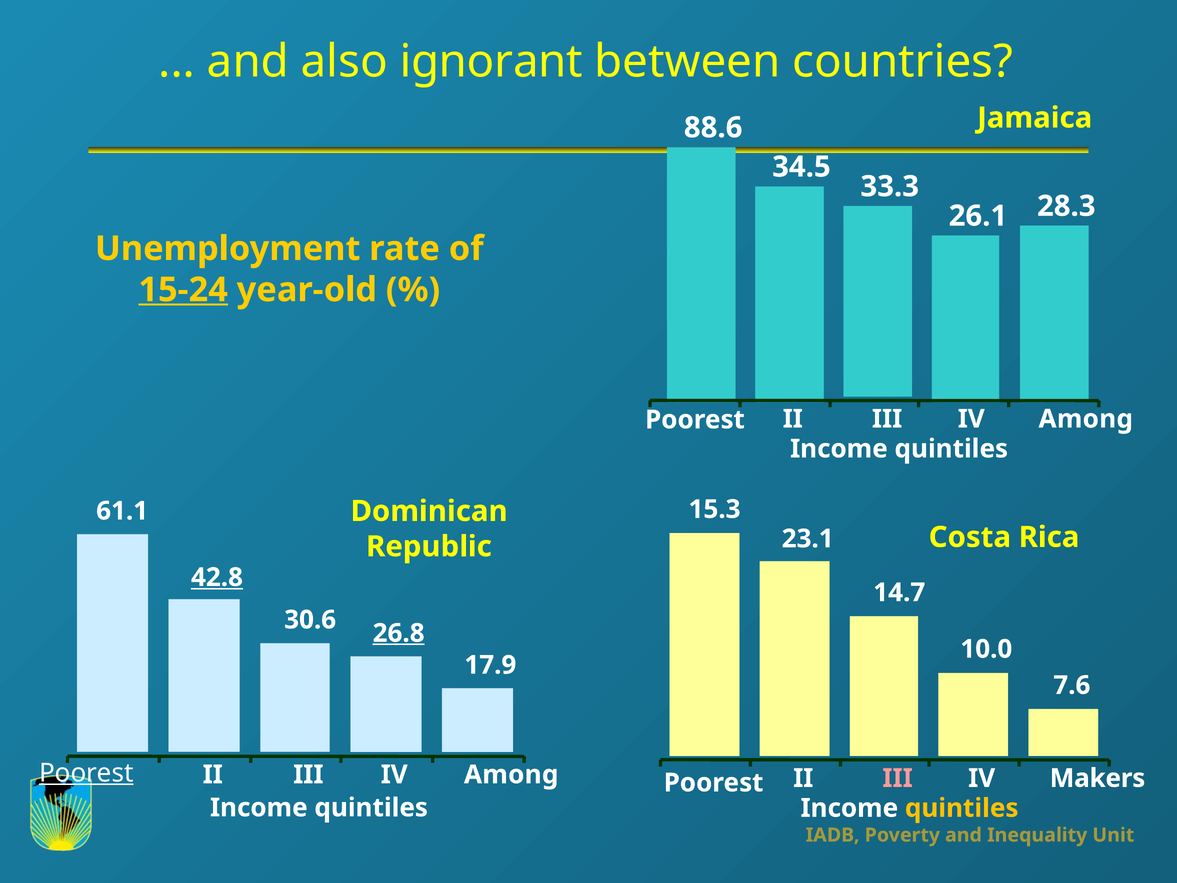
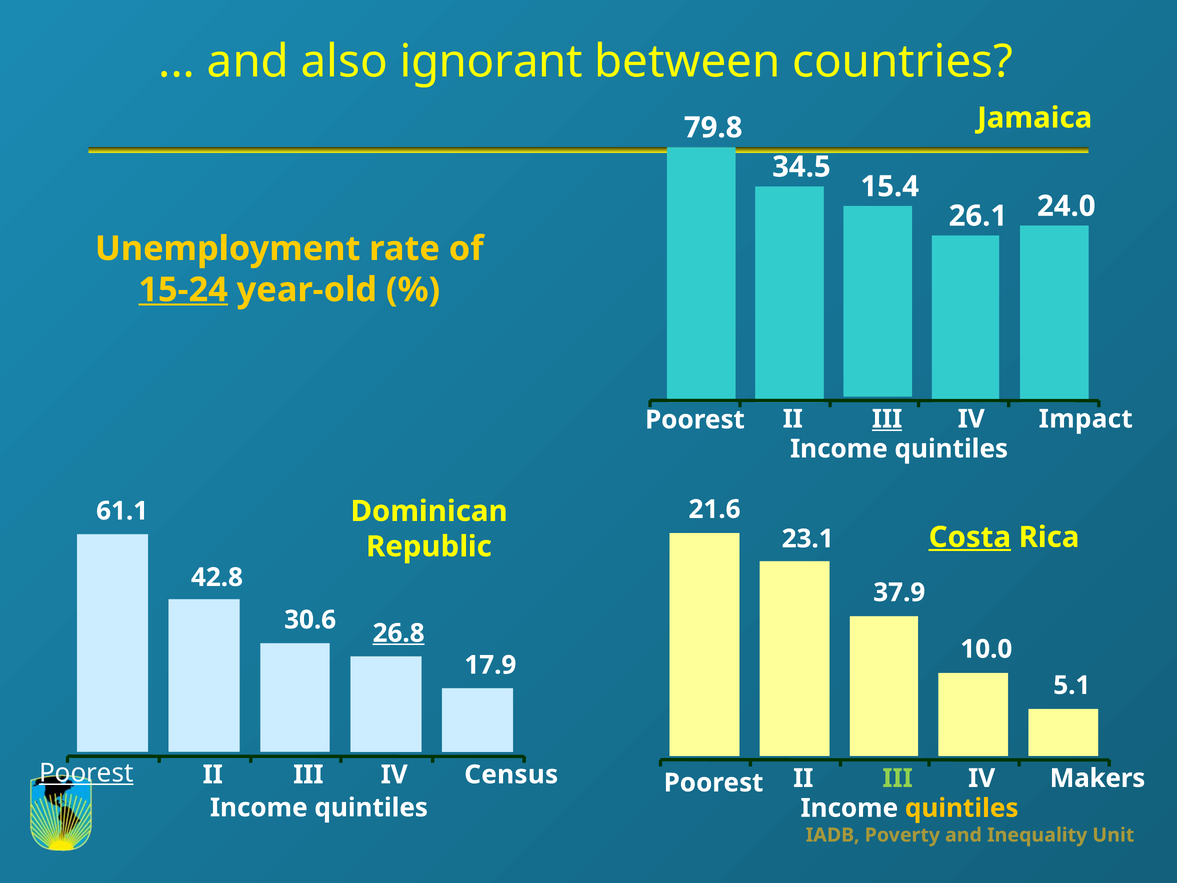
88.6: 88.6 -> 79.8
33.3: 33.3 -> 15.4
28.3: 28.3 -> 24.0
III at (887, 419) underline: none -> present
Among at (1086, 419): Among -> Impact
15.3: 15.3 -> 21.6
Costa underline: none -> present
42.8 underline: present -> none
14.7: 14.7 -> 37.9
7.6: 7.6 -> 5.1
Among at (511, 774): Among -> Census
III at (898, 778) colour: pink -> light green
